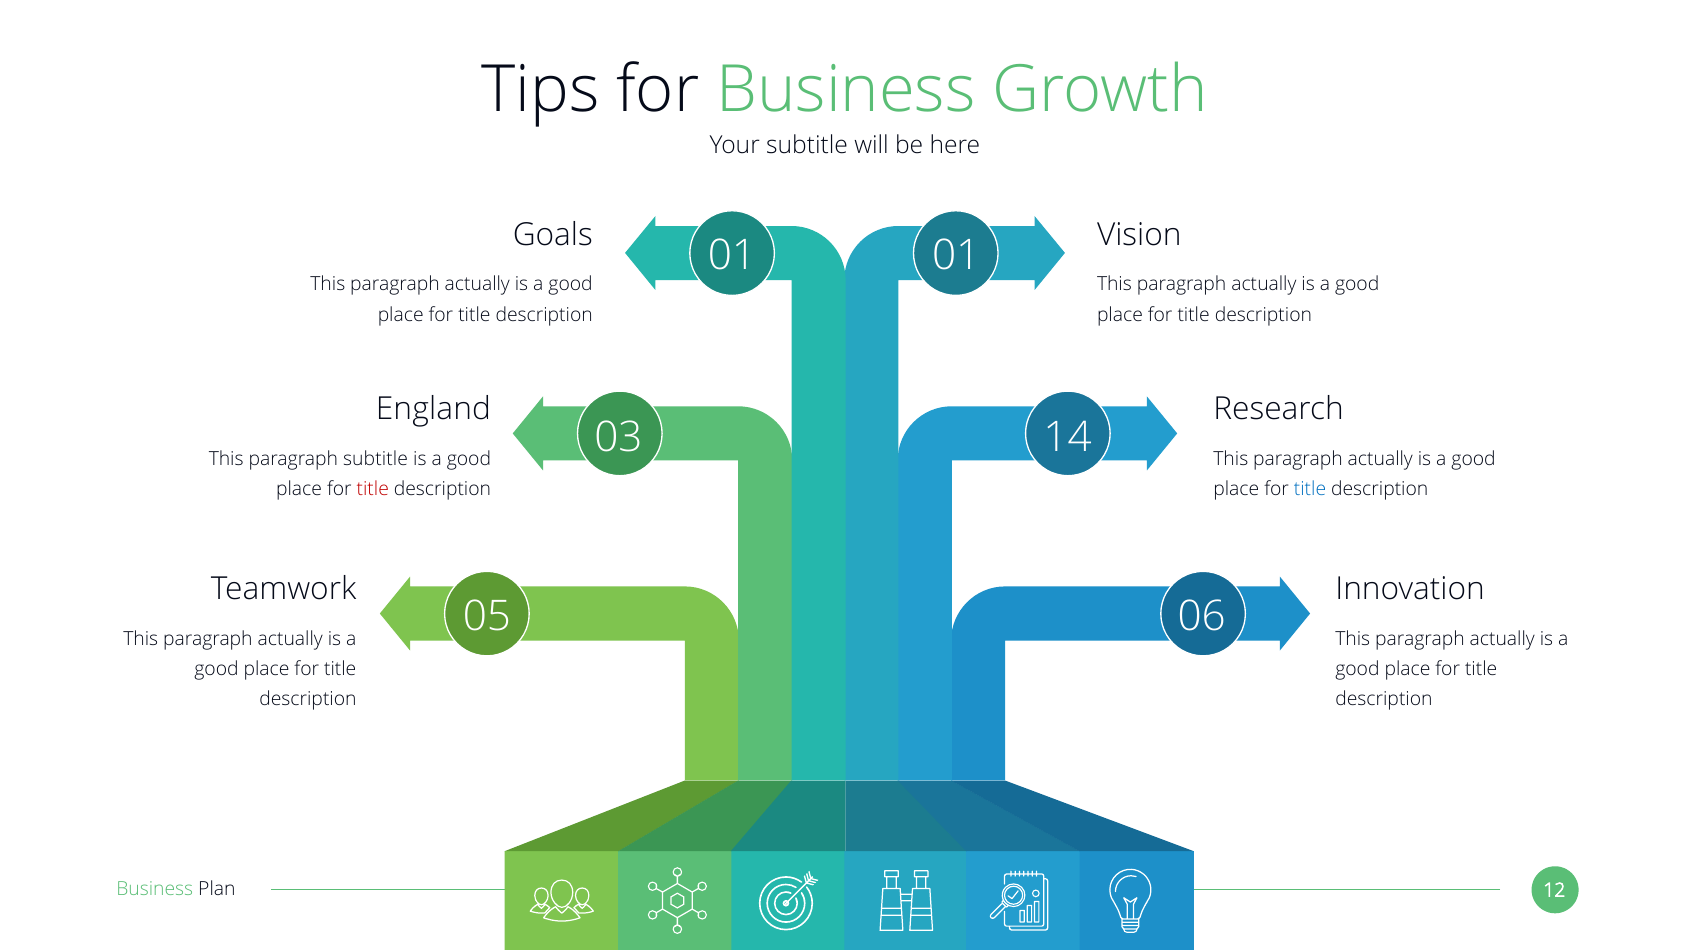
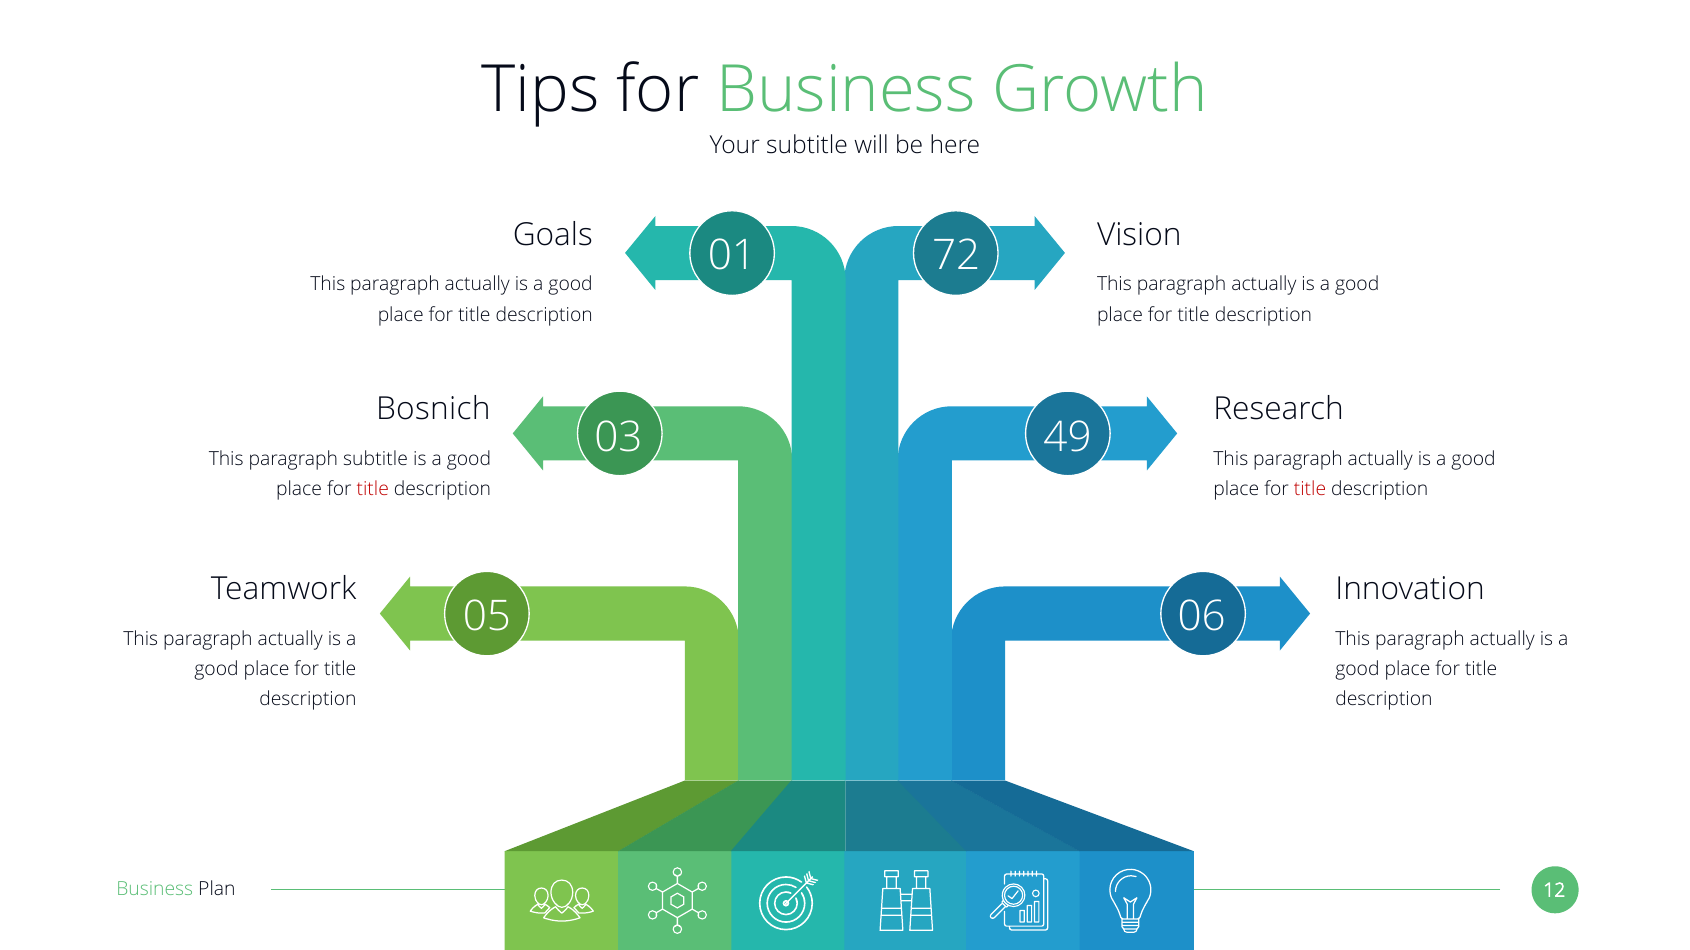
01 01: 01 -> 72
England: England -> Bosnich
14: 14 -> 49
title at (1310, 490) colour: blue -> red
